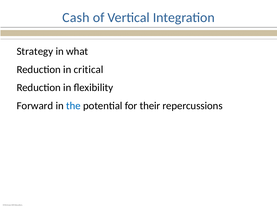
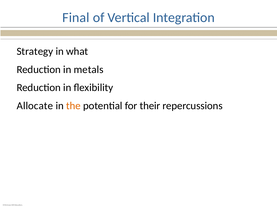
Cash: Cash -> Final
critical: critical -> metals
Forward: Forward -> Allocate
the colour: blue -> orange
